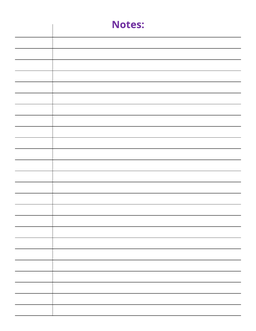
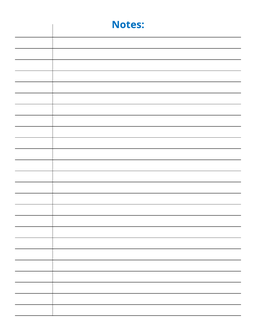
Notes colour: purple -> blue
